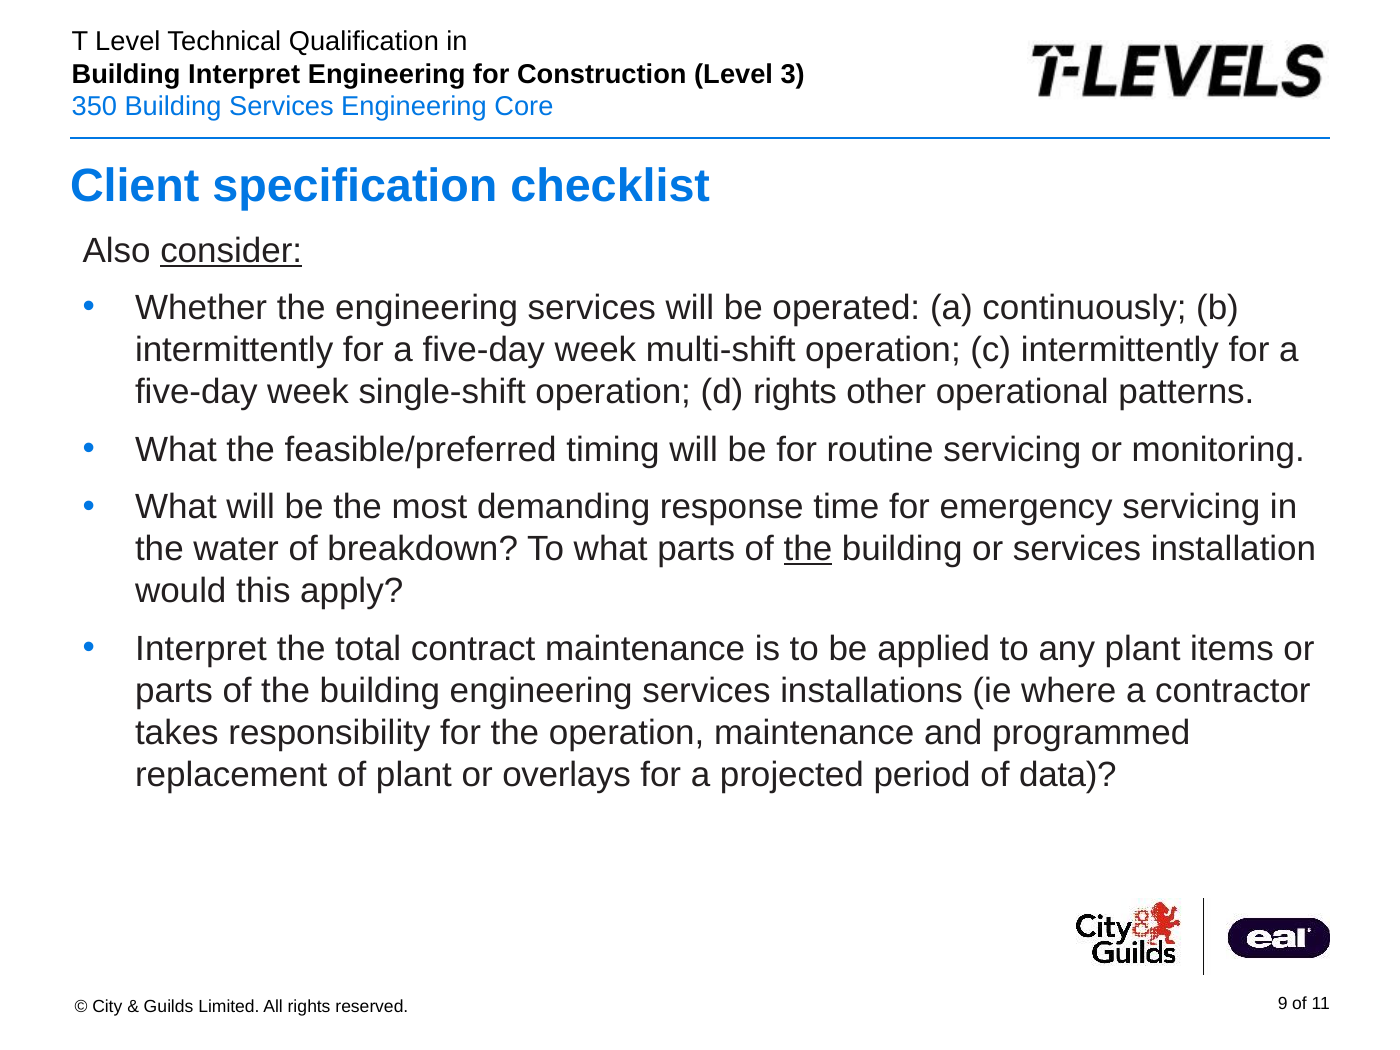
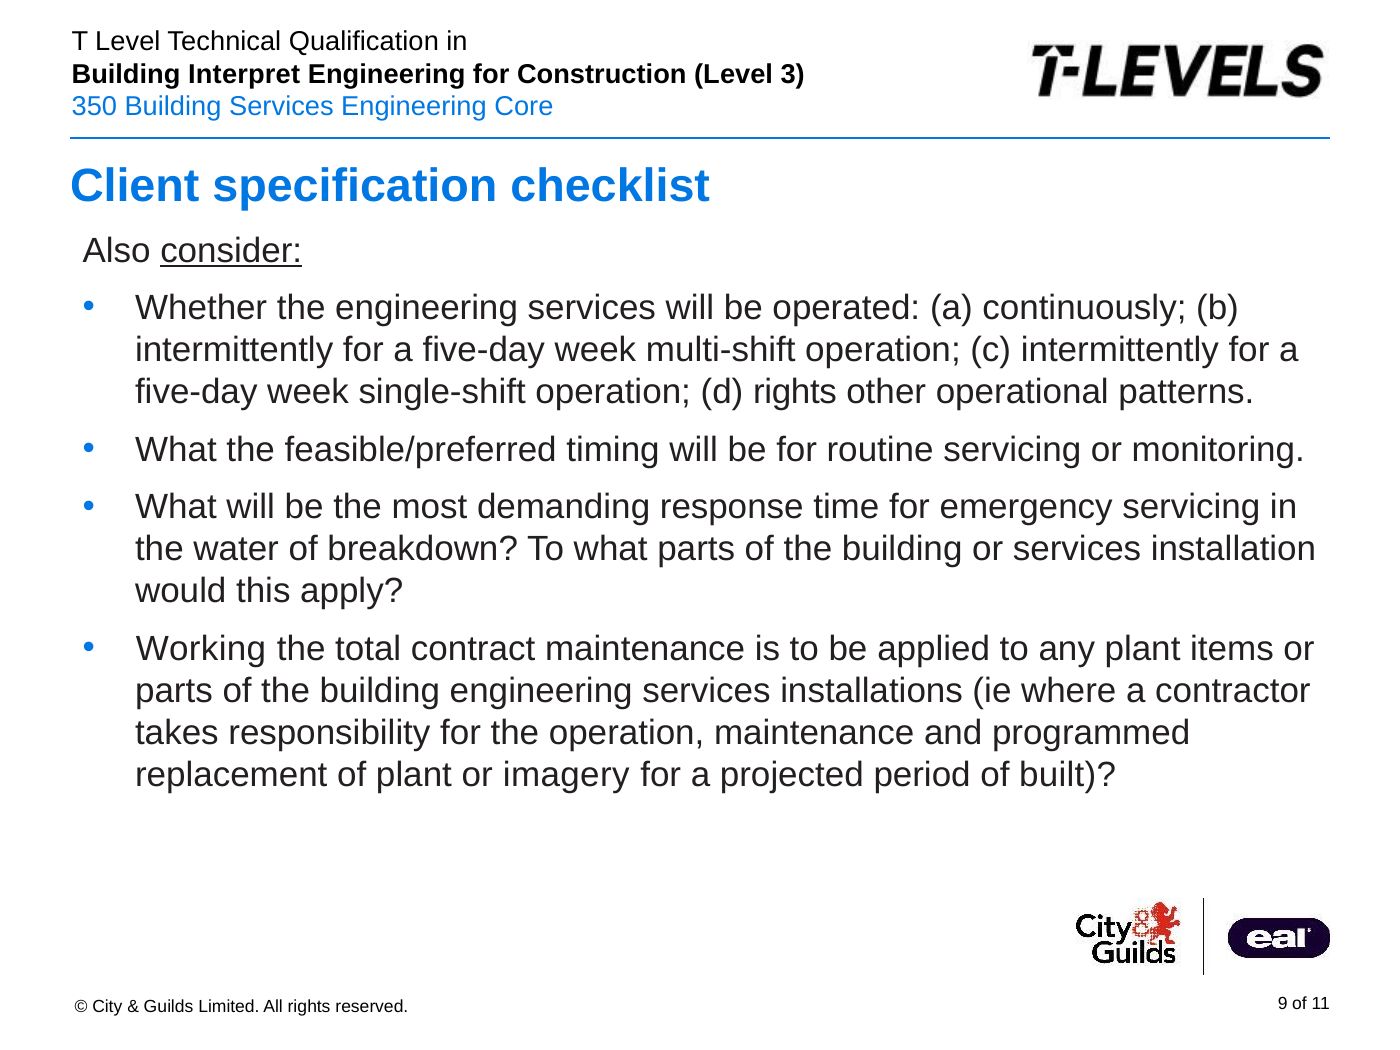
the at (808, 549) underline: present -> none
Interpret at (201, 649): Interpret -> Working
overlays: overlays -> imagery
data: data -> built
